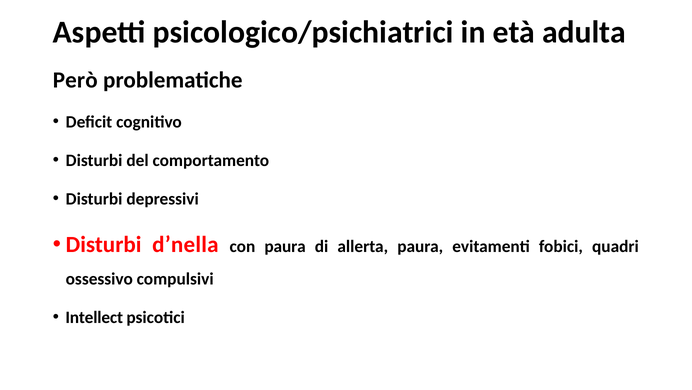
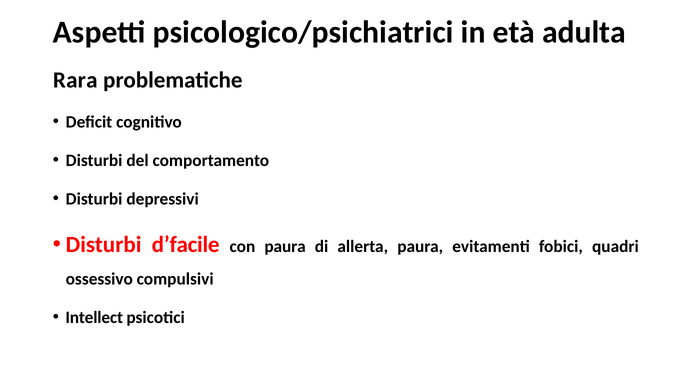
Però: Però -> Rara
d’nella: d’nella -> d’facile
